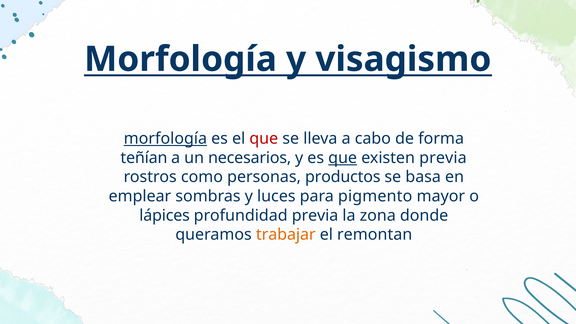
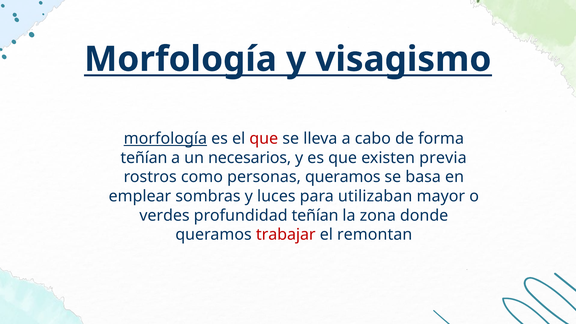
que at (343, 158) underline: present -> none
personas productos: productos -> queramos
pigmento: pigmento -> utilizaban
lápices: lápices -> verdes
profundidad previa: previa -> teñían
trabajar colour: orange -> red
